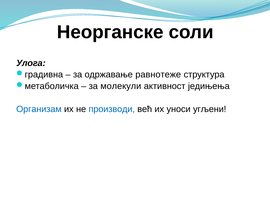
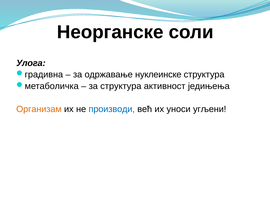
равнотеже: равнотеже -> нуклеинске
за молекули: молекули -> структура
Организам colour: blue -> orange
